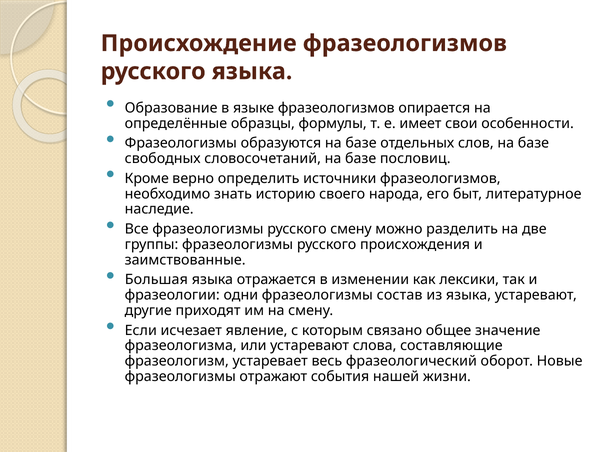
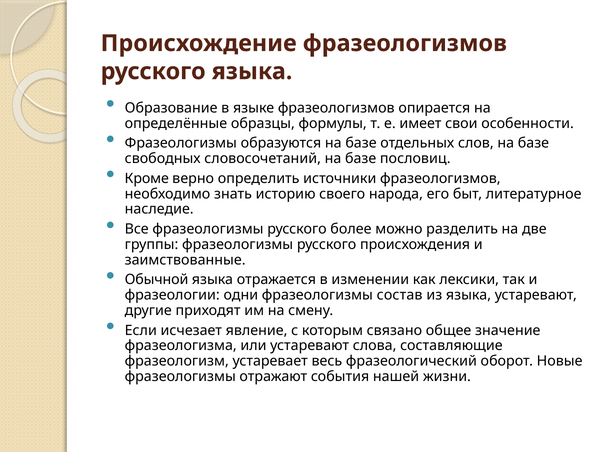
русского смену: смену -> более
Большая: Большая -> Обычной
